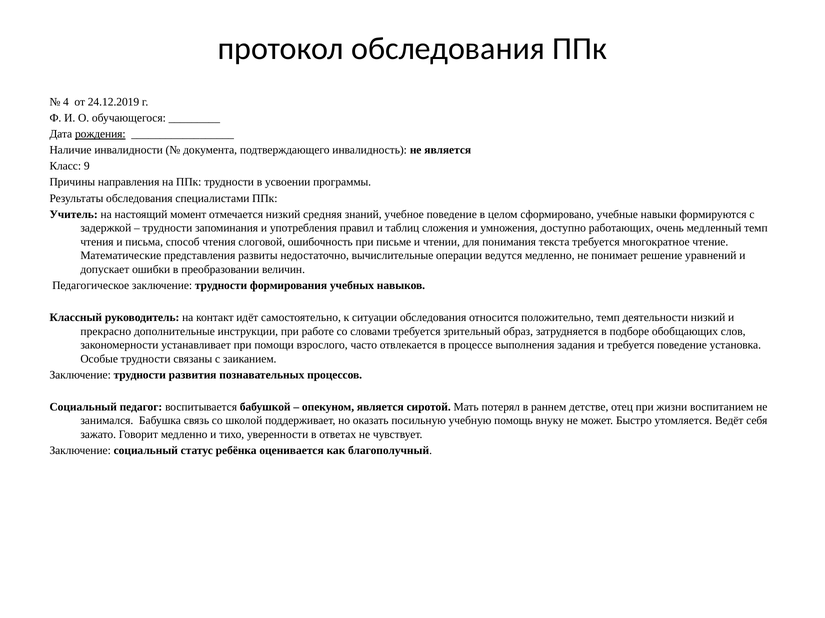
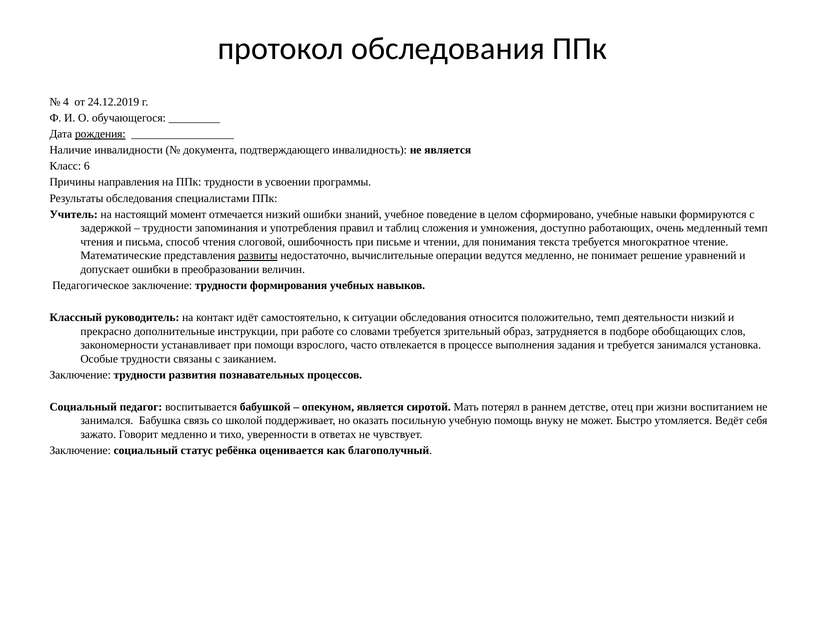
9: 9 -> 6
низкий средняя: средняя -> ошибки
развиты underline: none -> present
требуется поведение: поведение -> занимался
